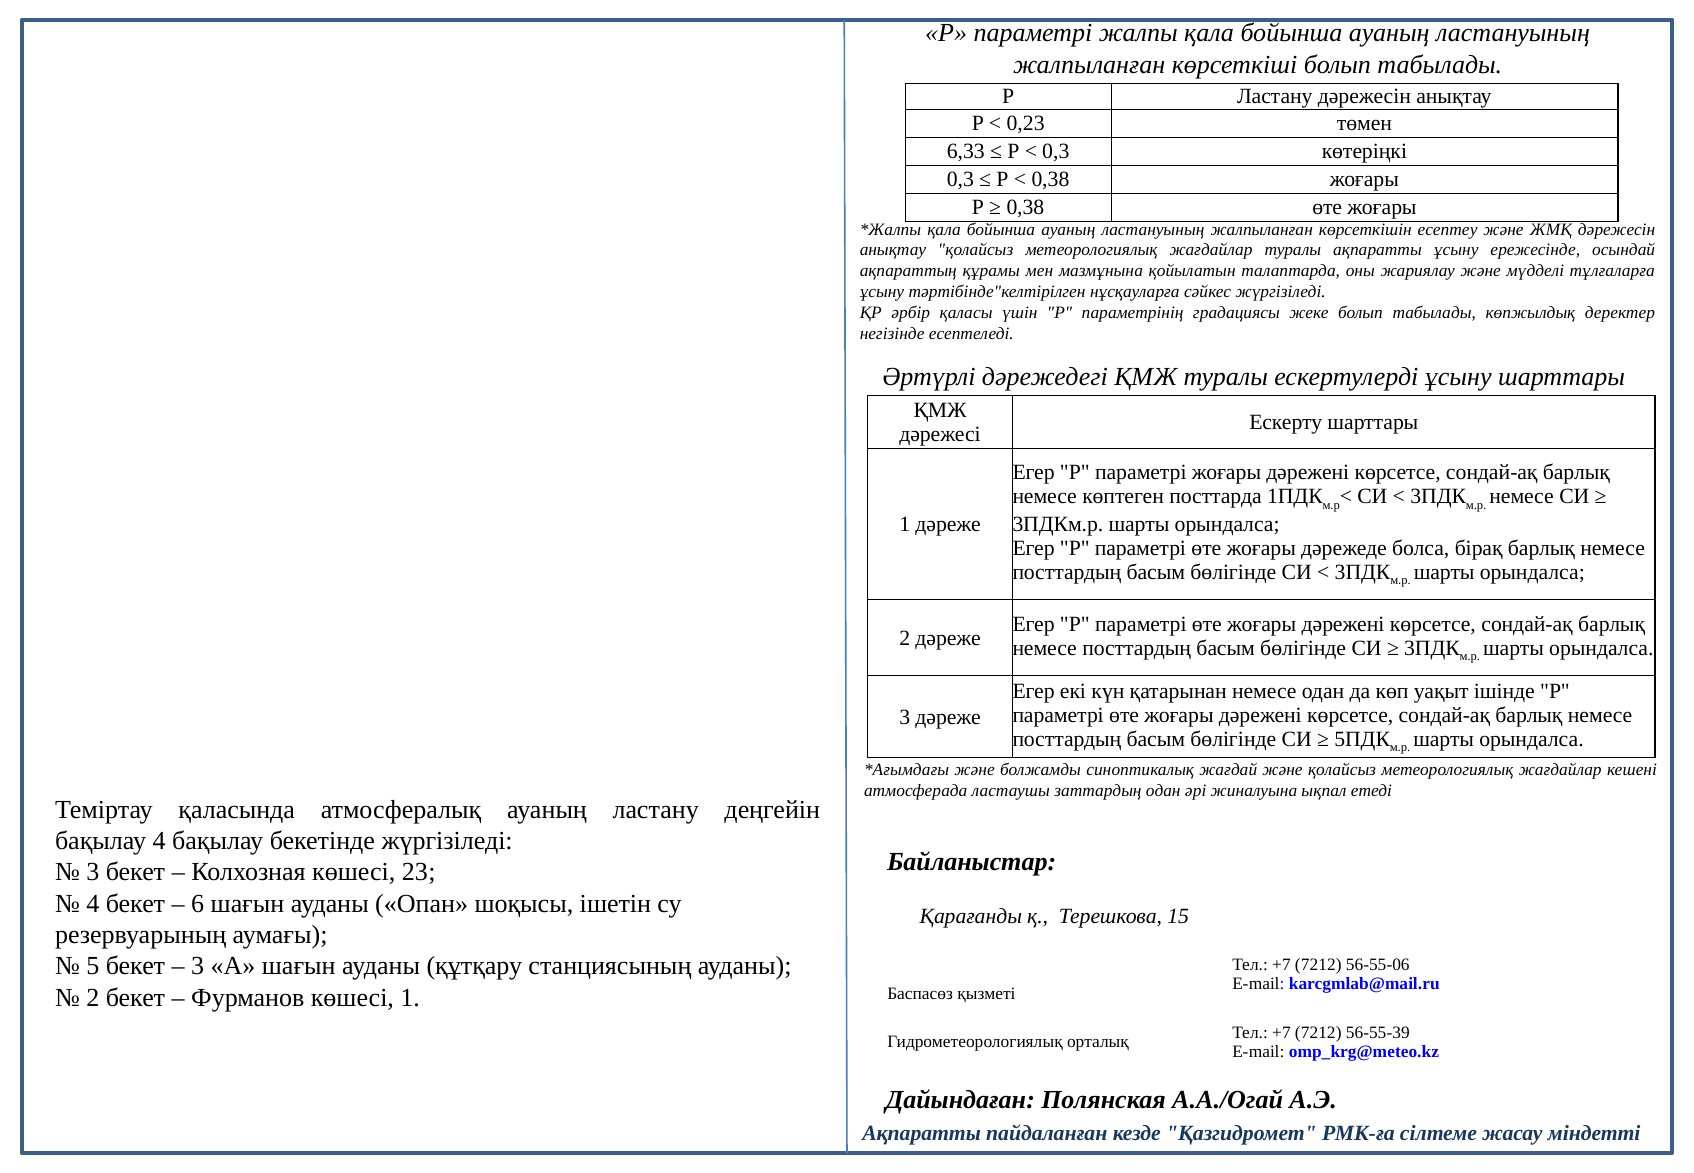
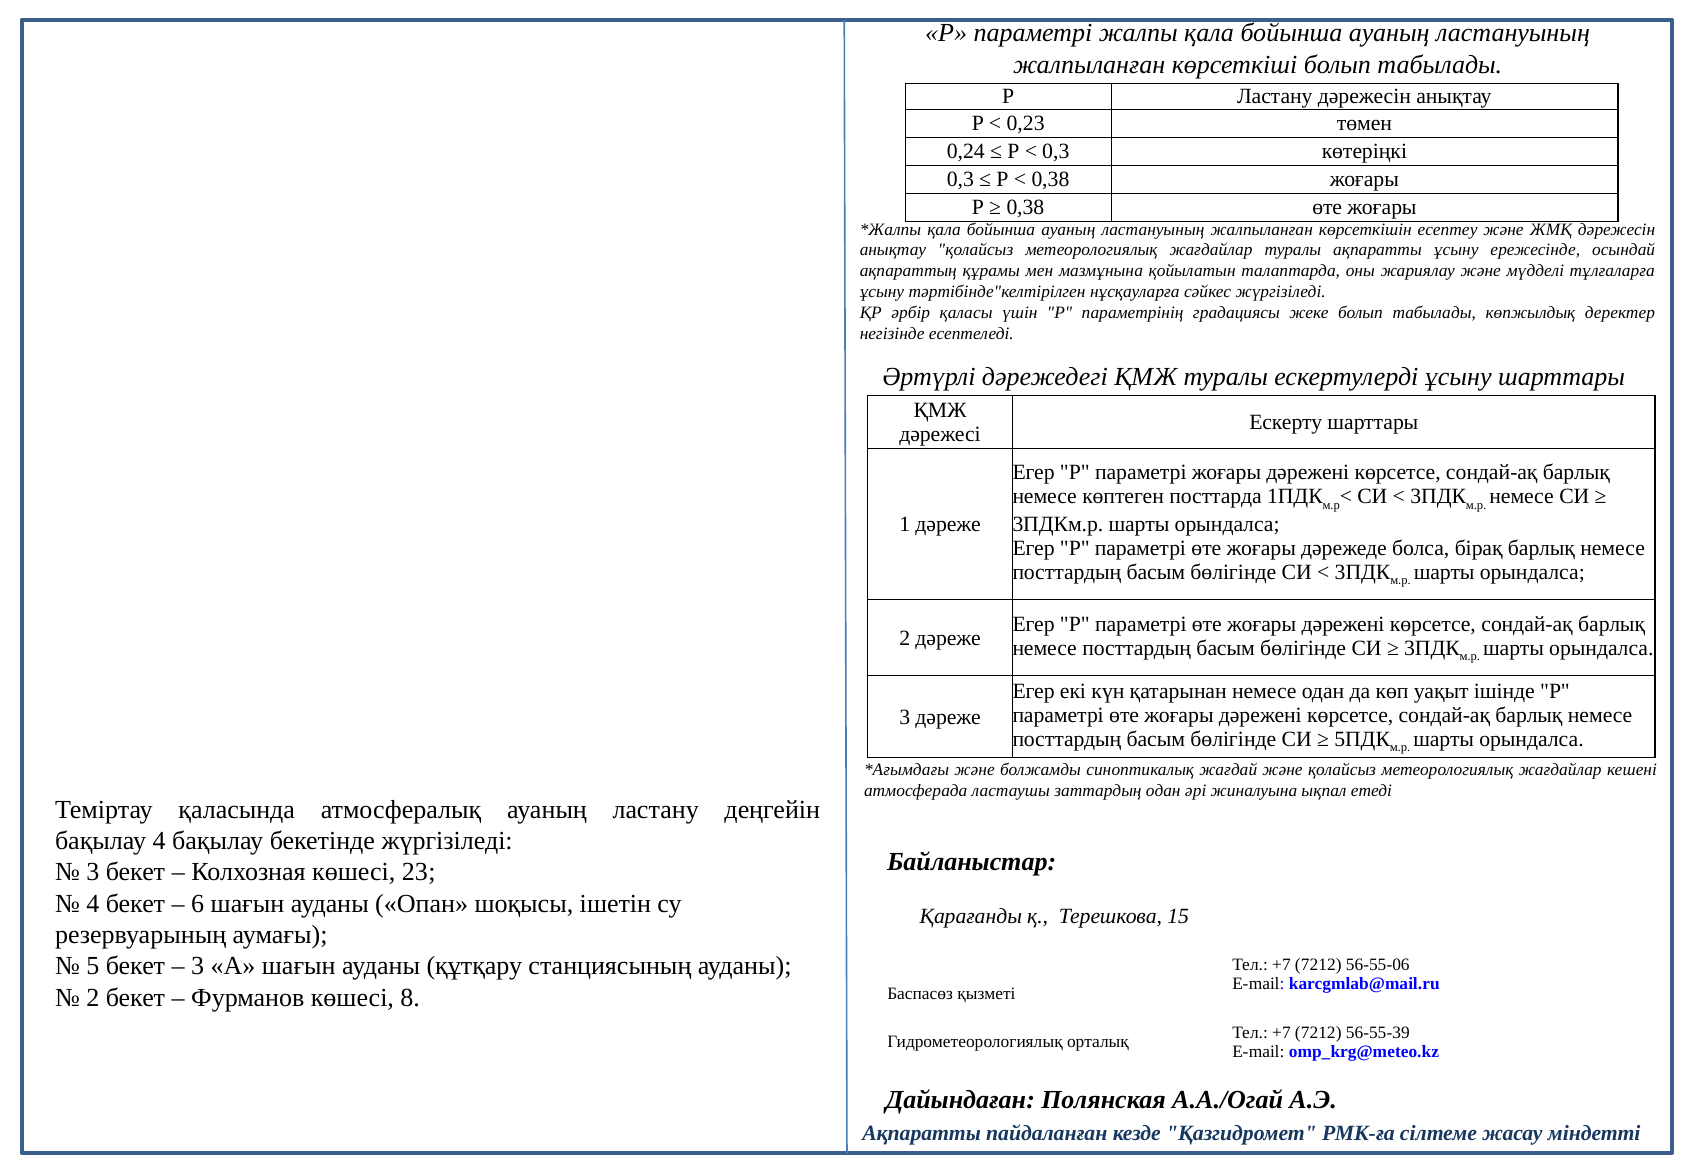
6,33: 6,33 -> 0,24
көшесі 1: 1 -> 8
